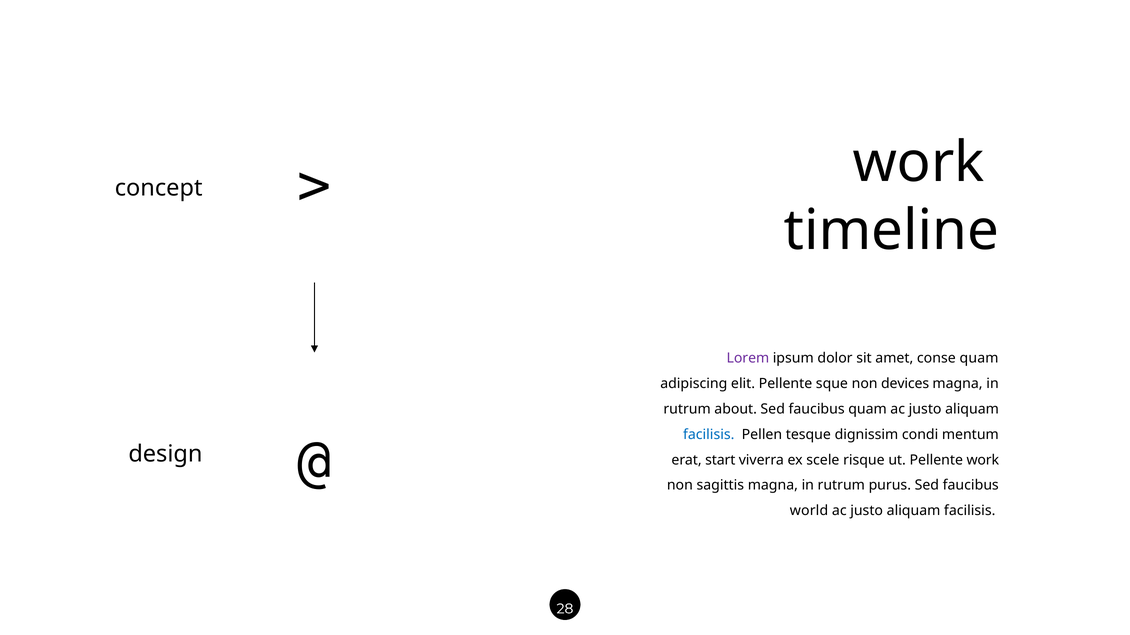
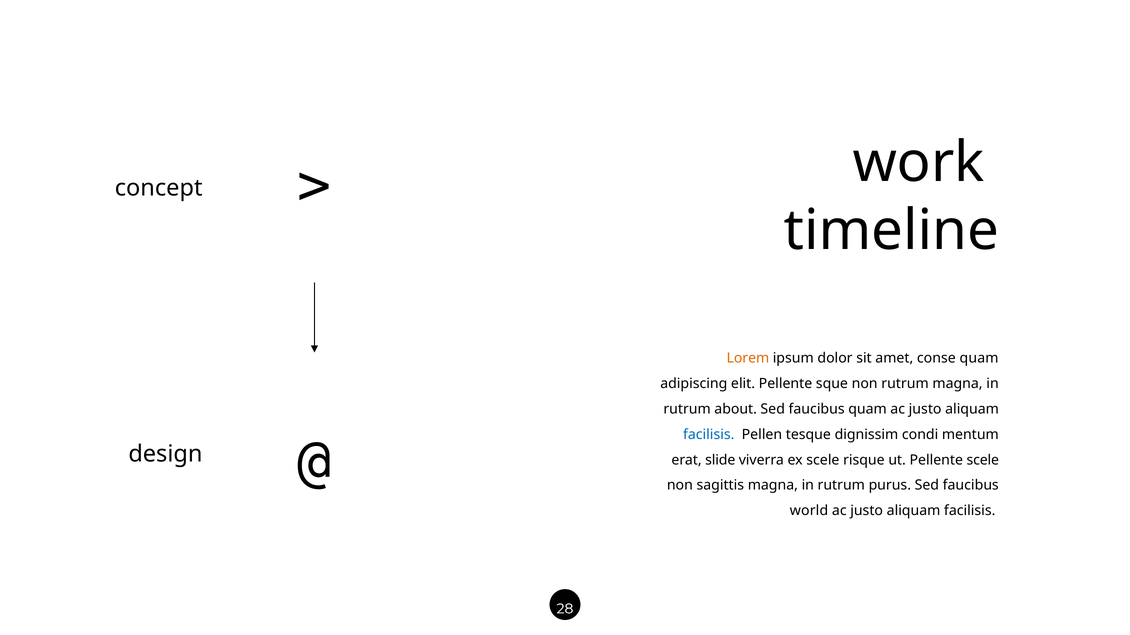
Lorem colour: purple -> orange
non devices: devices -> rutrum
start: start -> slide
Pellente work: work -> scele
